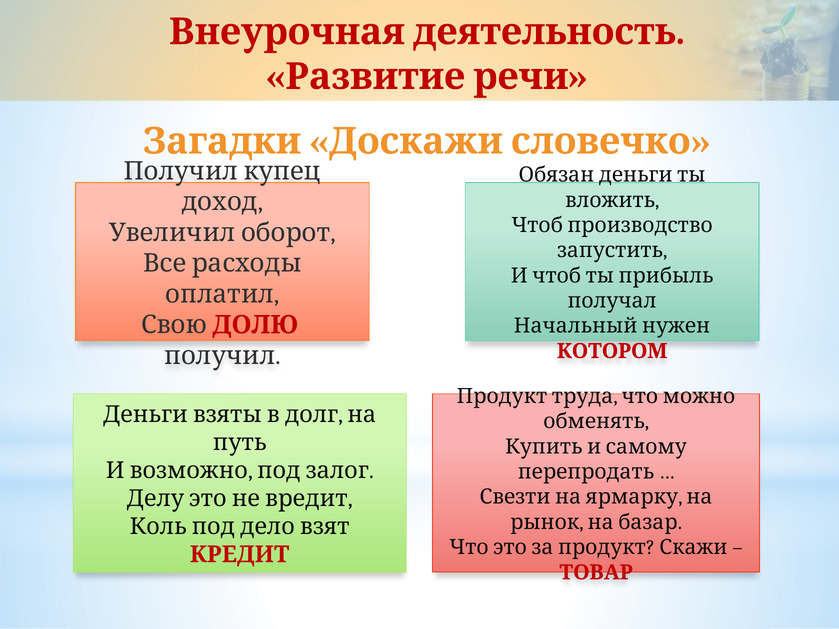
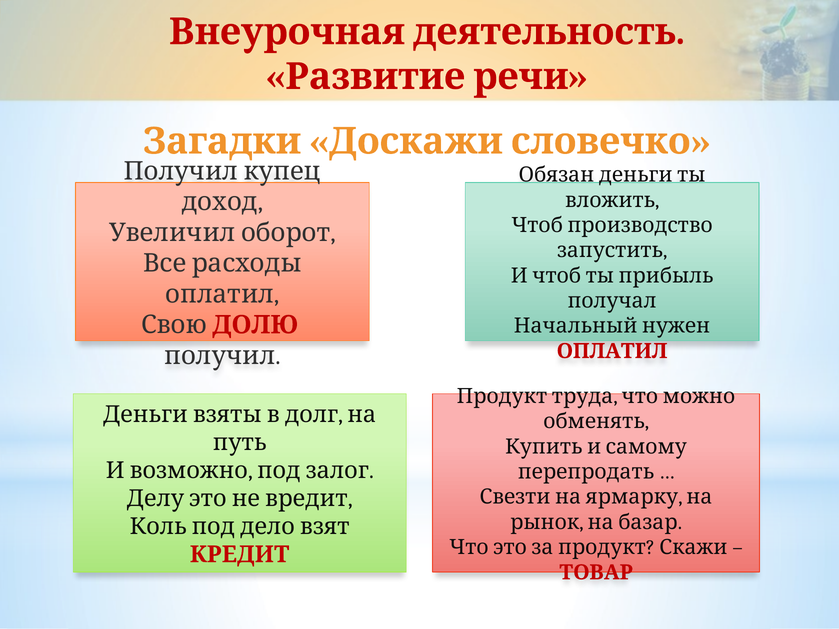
КОТОРОМ at (612, 351): КОТОРОМ -> ОПЛАТИЛ
